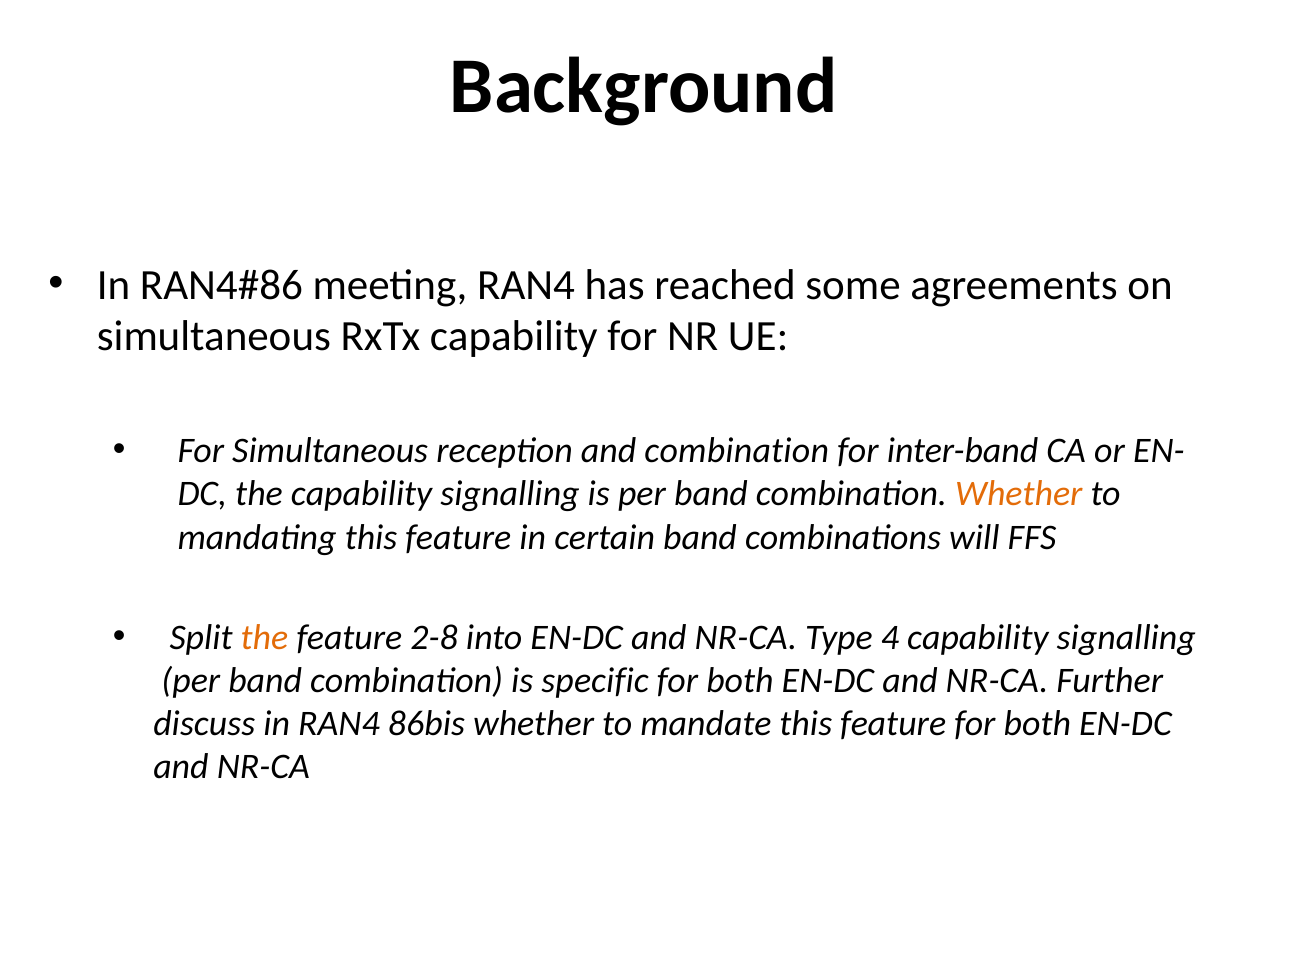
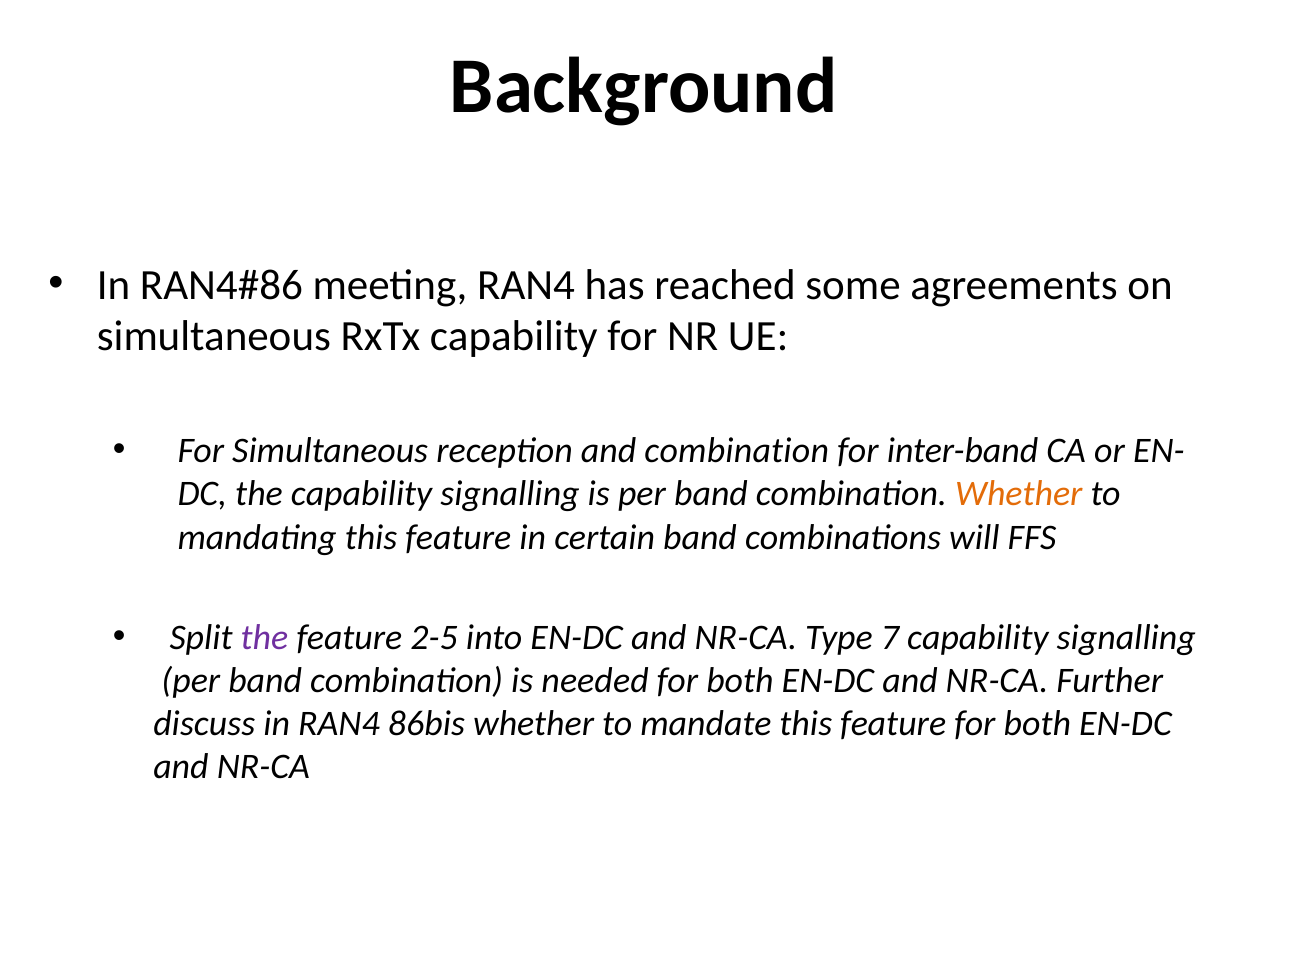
the at (264, 637) colour: orange -> purple
2-8: 2-8 -> 2-5
4: 4 -> 7
specific: specific -> needed
